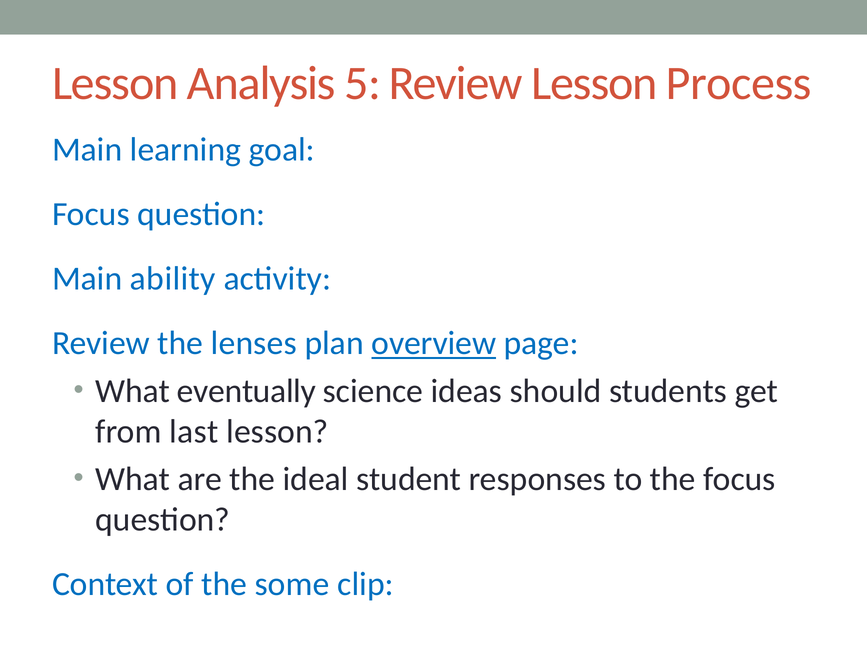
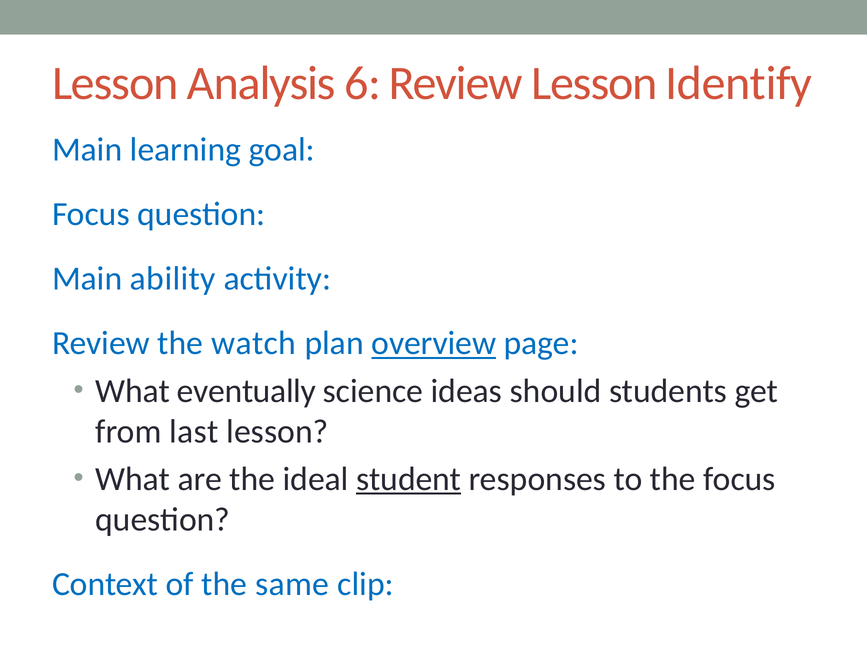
5: 5 -> 6
Process: Process -> Identify
lenses: lenses -> watch
student underline: none -> present
some: some -> same
